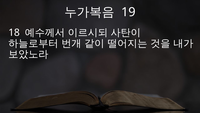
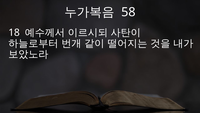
19: 19 -> 58
